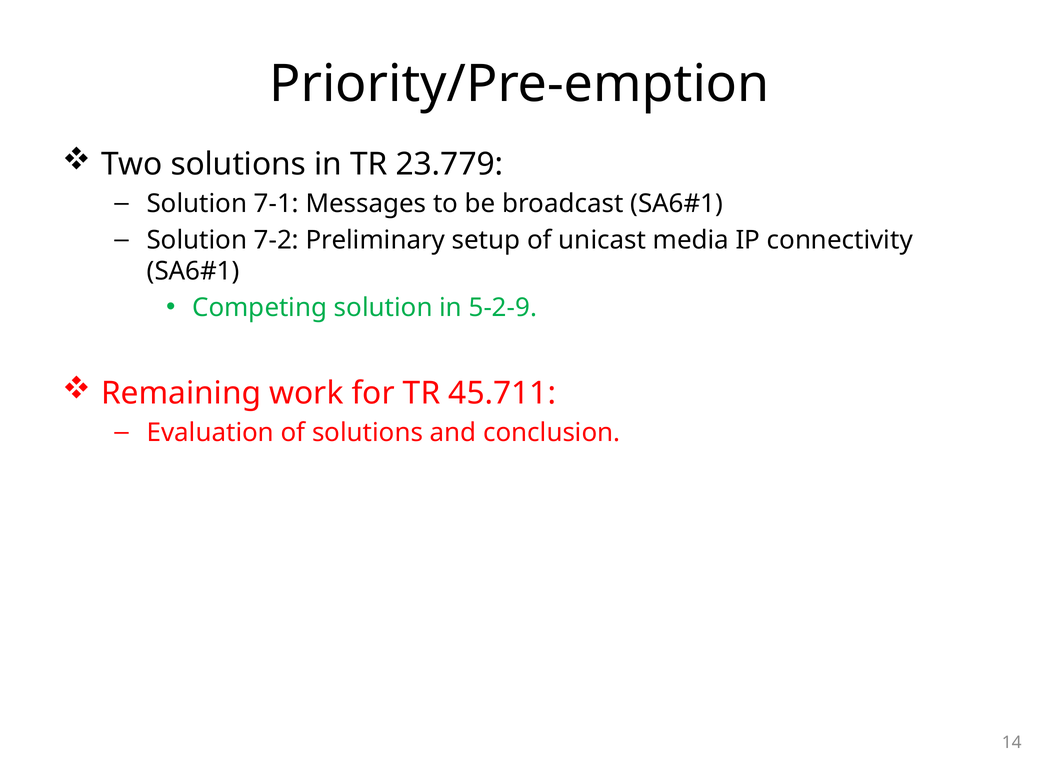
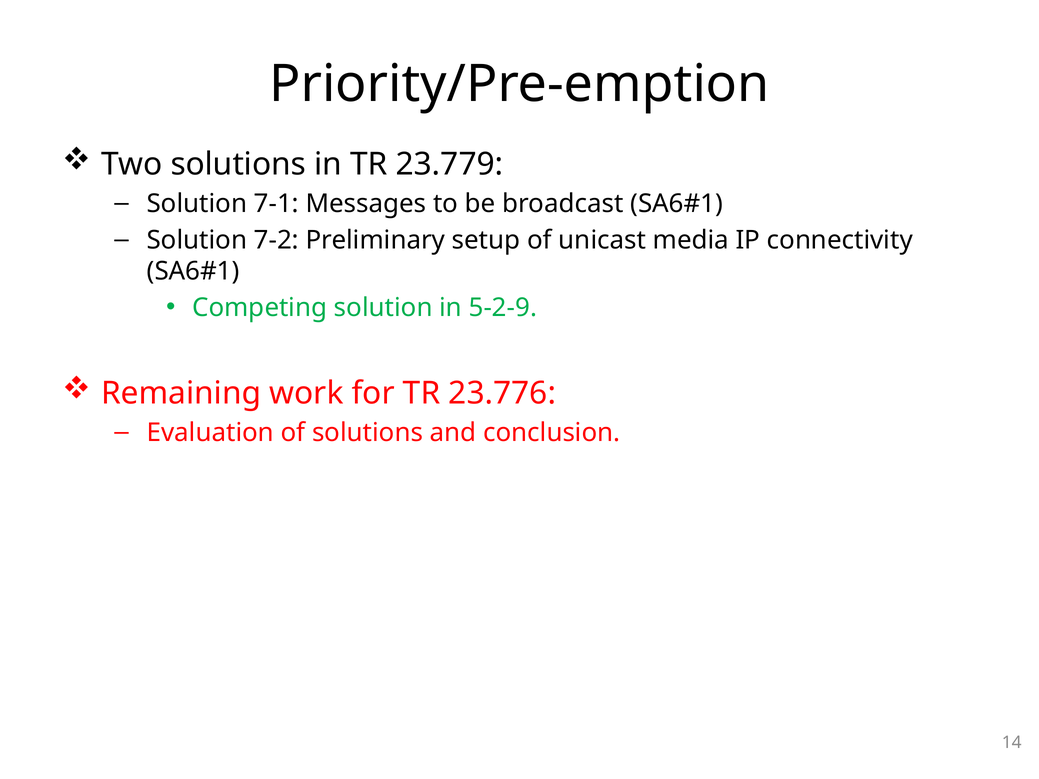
45.711: 45.711 -> 23.776
